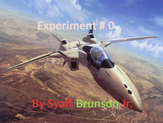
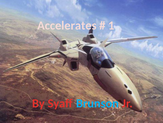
Experiment: Experiment -> Accelerates
0: 0 -> 1
Brunson colour: light green -> light blue
